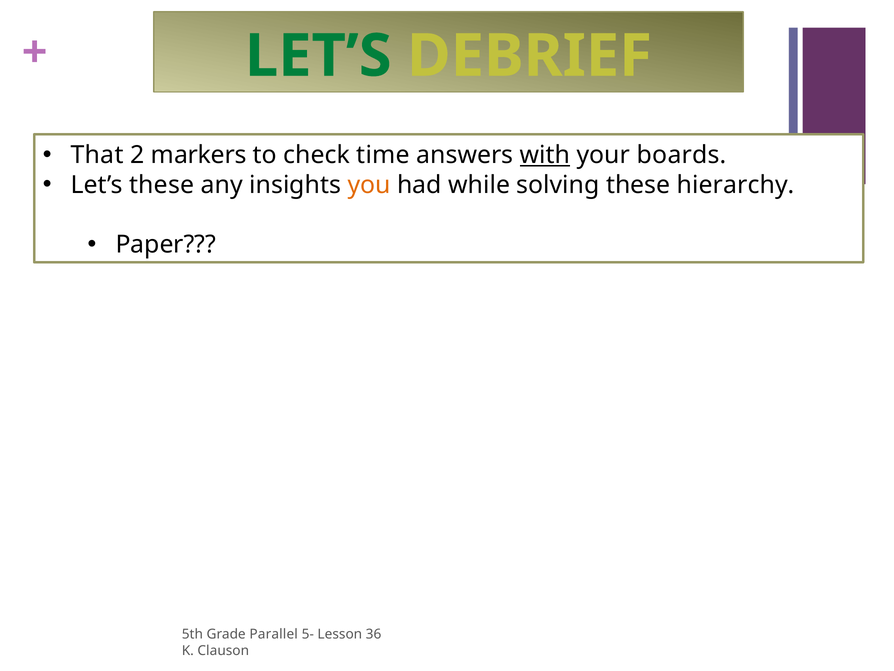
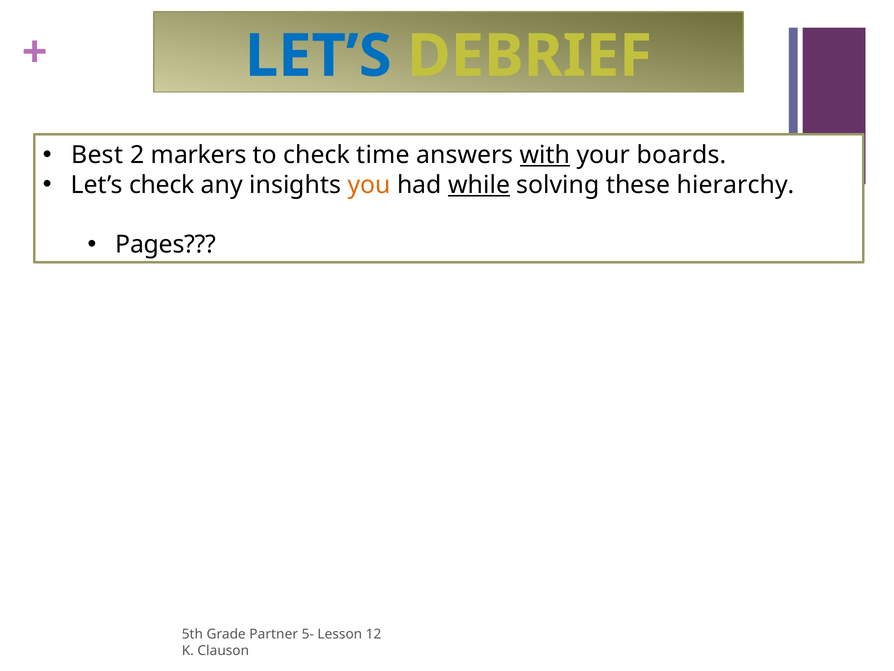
LET’S at (318, 56) colour: green -> blue
That: That -> Best
Let’s these: these -> check
while underline: none -> present
Paper: Paper -> Pages
Parallel: Parallel -> Partner
36: 36 -> 12
